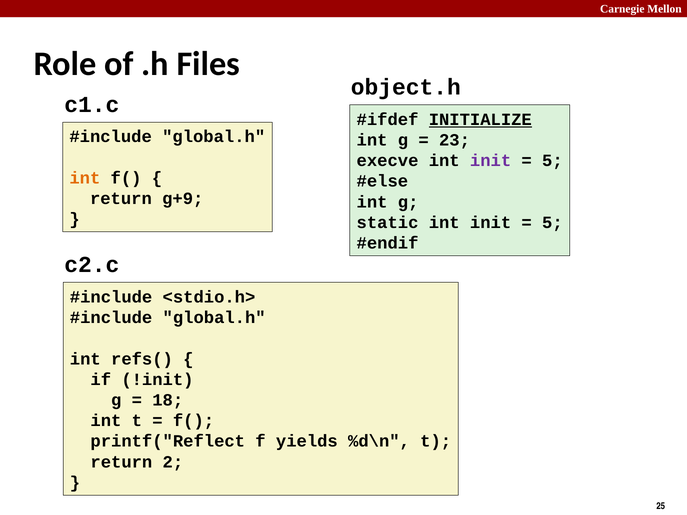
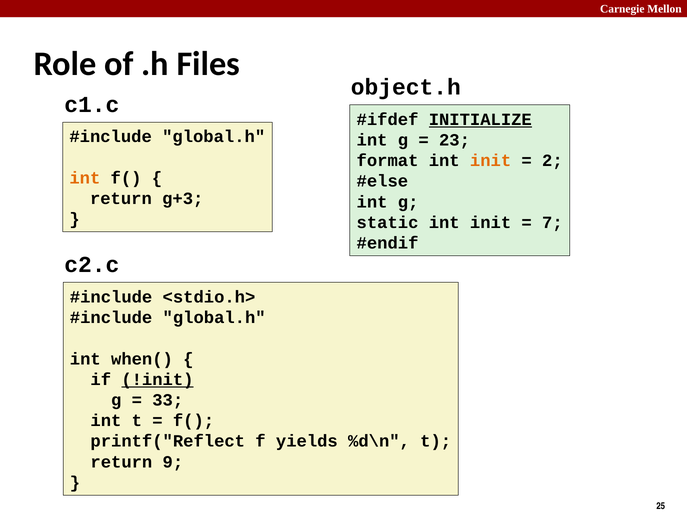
execve: execve -> format
init at (491, 161) colour: purple -> orange
5 at (552, 161): 5 -> 2
g+9: g+9 -> g+3
5 at (552, 223): 5 -> 7
refs(: refs( -> when(
!init underline: none -> present
18: 18 -> 33
2: 2 -> 9
